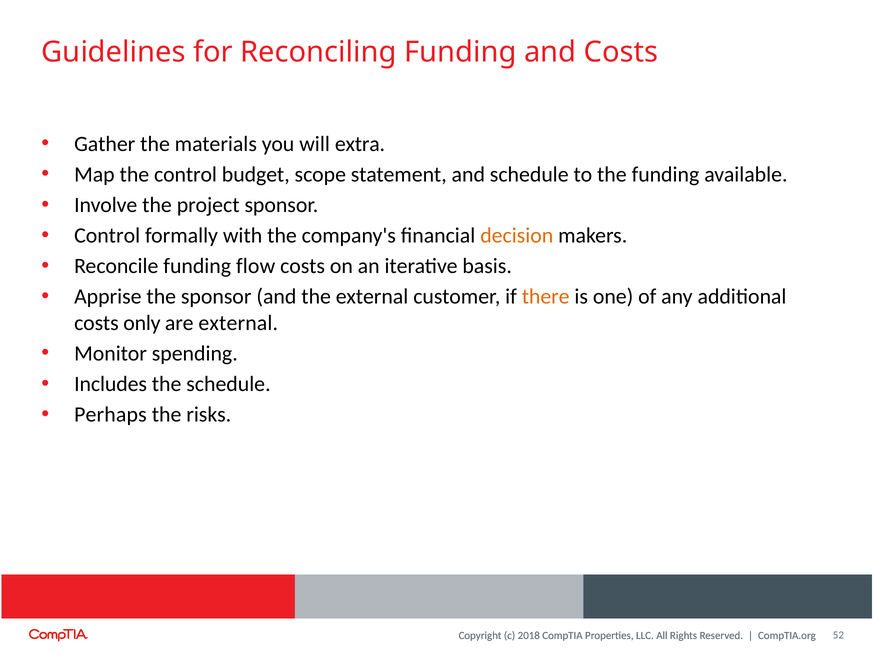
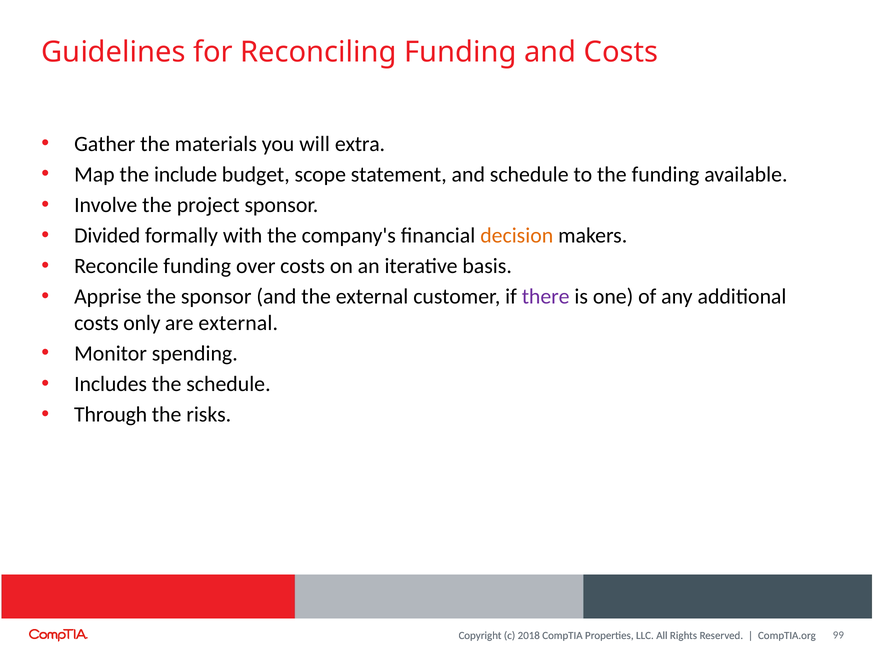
the control: control -> include
Control at (107, 235): Control -> Divided
flow: flow -> over
there colour: orange -> purple
Perhaps: Perhaps -> Through
52: 52 -> 99
